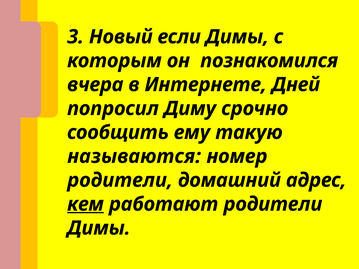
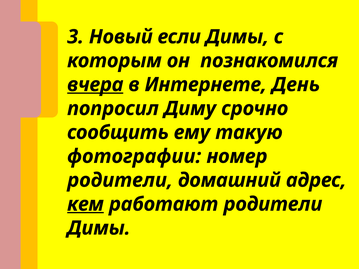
вчера underline: none -> present
Дней: Дней -> День
называются: называются -> фотографии
